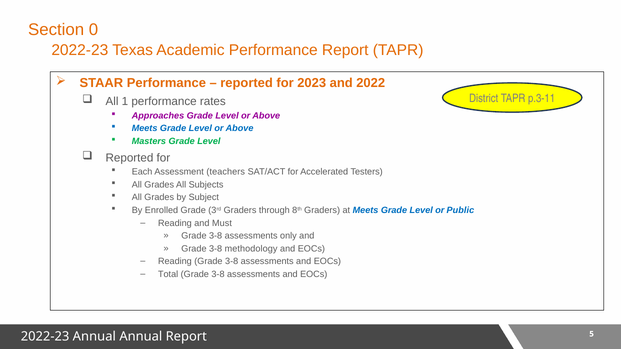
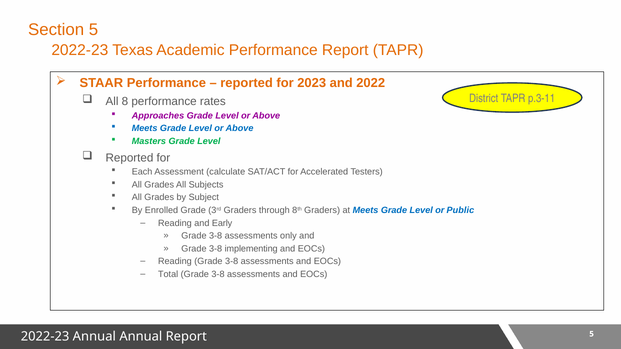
Section 0: 0 -> 5
1: 1 -> 8
teachers: teachers -> calculate
Must: Must -> Early
methodology: methodology -> implementing
